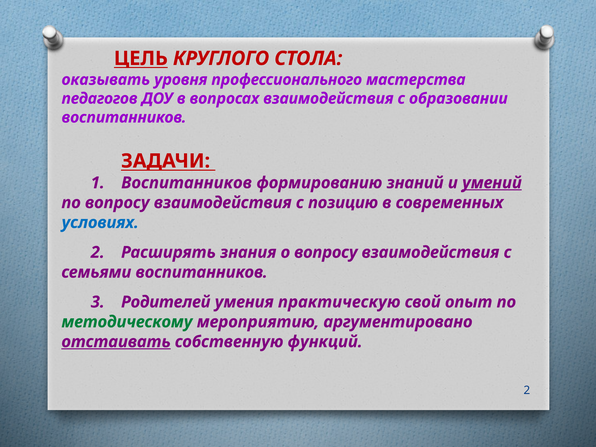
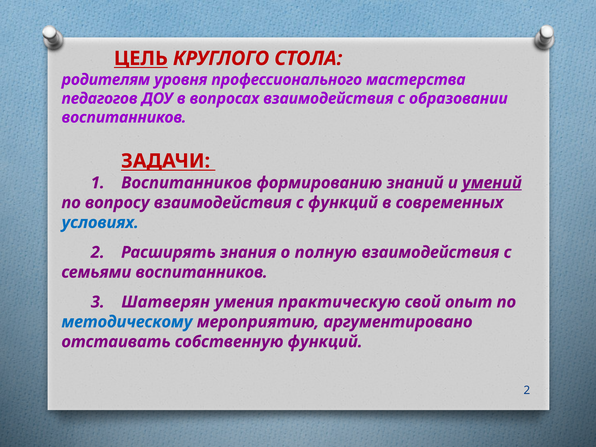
оказывать: оказывать -> родителям
с позицию: позицию -> функций
о вопросу: вопросу -> полную
Родителей: Родителей -> Шатверян
методическому colour: green -> blue
отстаивать underline: present -> none
